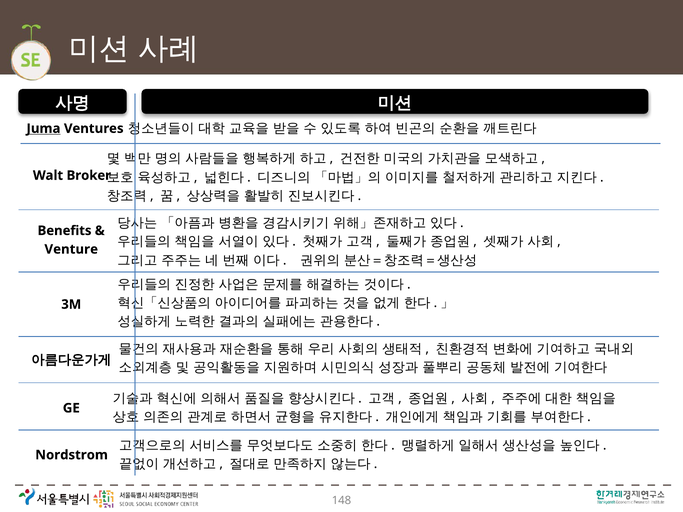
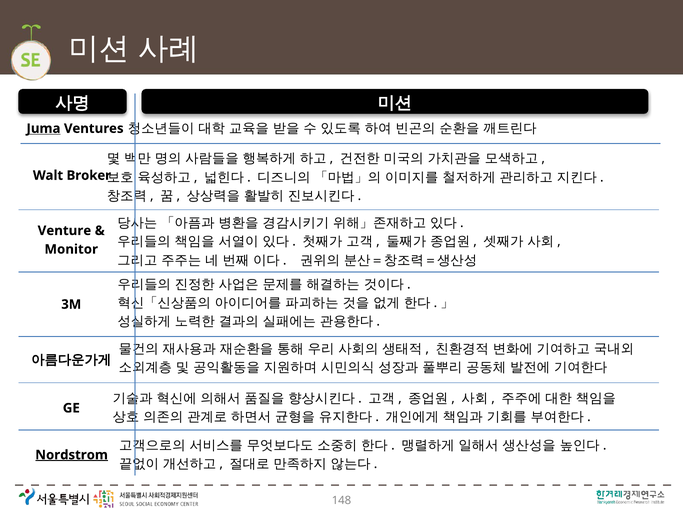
Benefits: Benefits -> Venture
Venture: Venture -> Monitor
Nordstrom underline: none -> present
